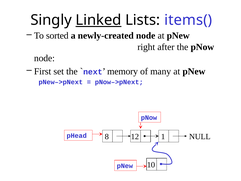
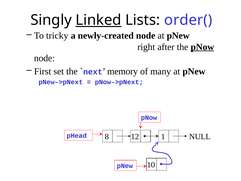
items(: items( -> order(
sorted: sorted -> tricky
pNow at (202, 47) underline: none -> present
